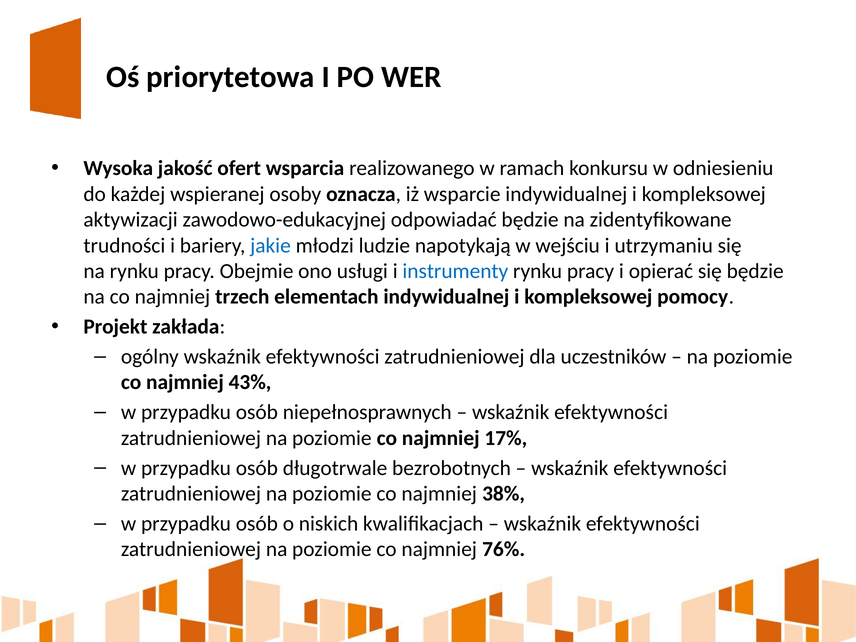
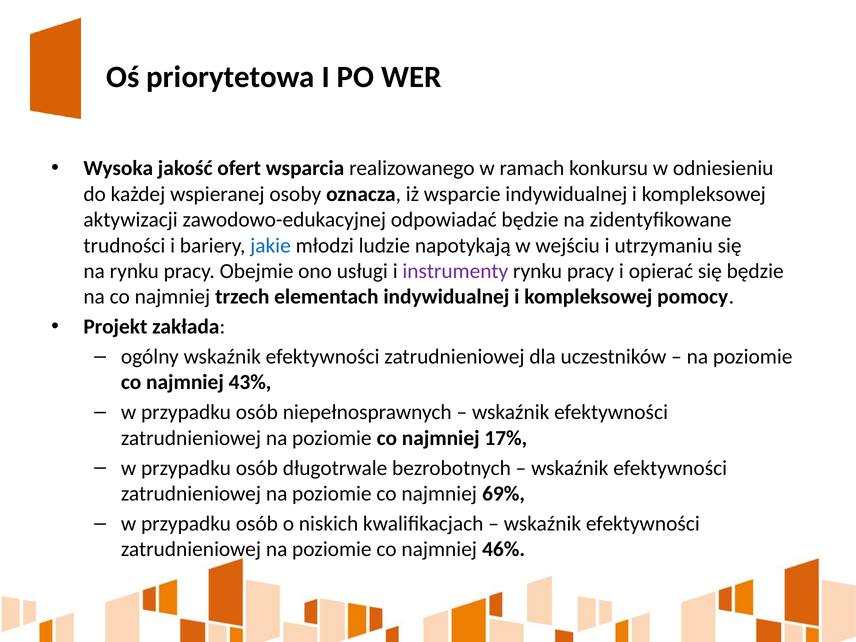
instrumenty colour: blue -> purple
38%: 38% -> 69%
76%: 76% -> 46%
